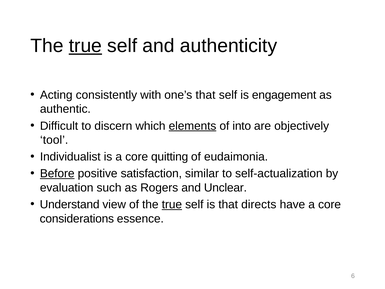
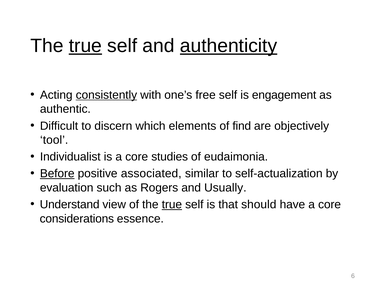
authenticity underline: none -> present
consistently underline: none -> present
one’s that: that -> free
elements underline: present -> none
into: into -> find
quitting: quitting -> studies
satisfaction: satisfaction -> associated
Unclear: Unclear -> Usually
directs: directs -> should
